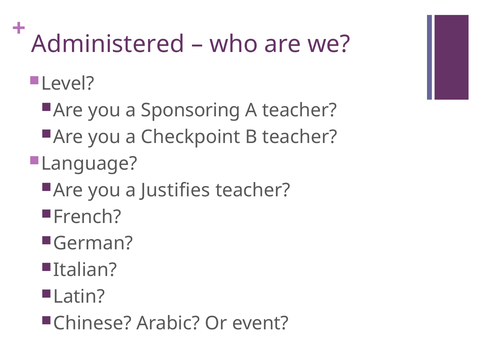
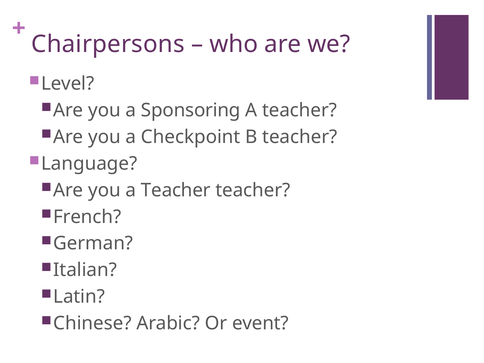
Administered: Administered -> Chairpersons
you a Justifies: Justifies -> Teacher
